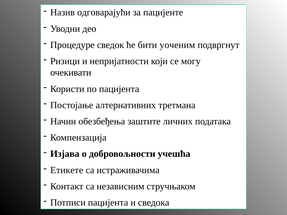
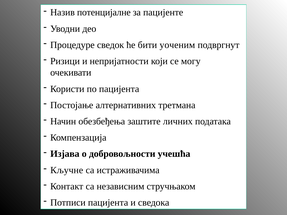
одговарајући: одговарајући -> потенцијалне
Етикете: Етикете -> Кључне
